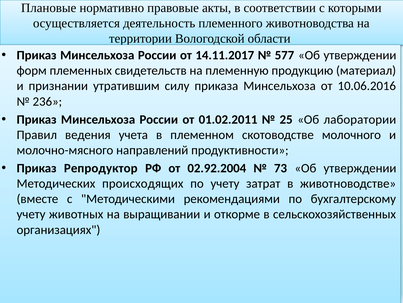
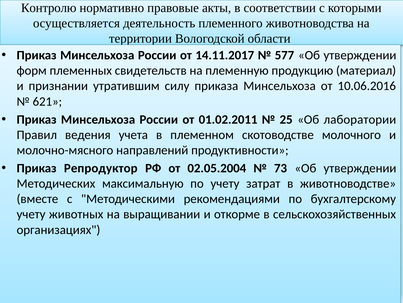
Плановые: Плановые -> Контролю
236: 236 -> 621
02.92.2004: 02.92.2004 -> 02.05.2004
происходящих: происходящих -> максимальную
